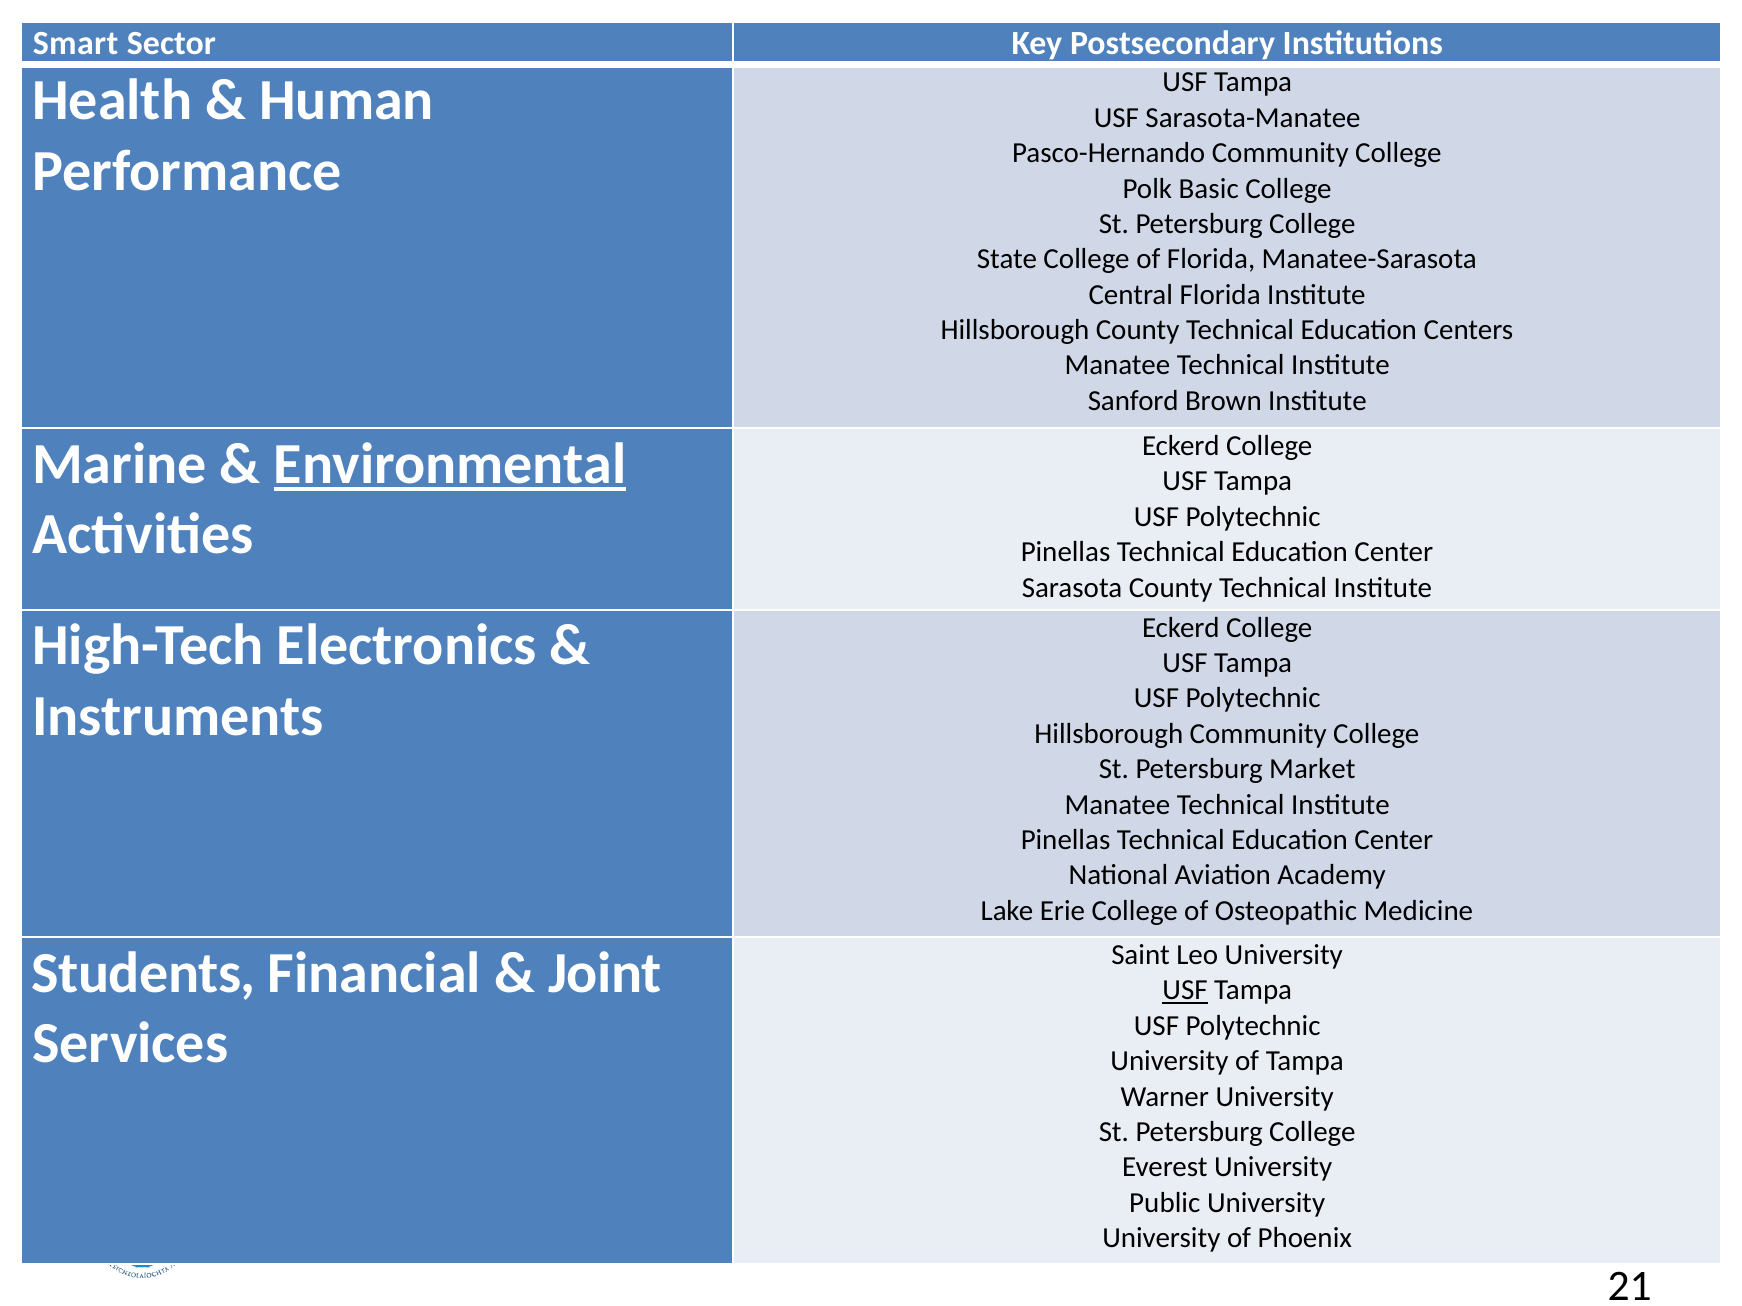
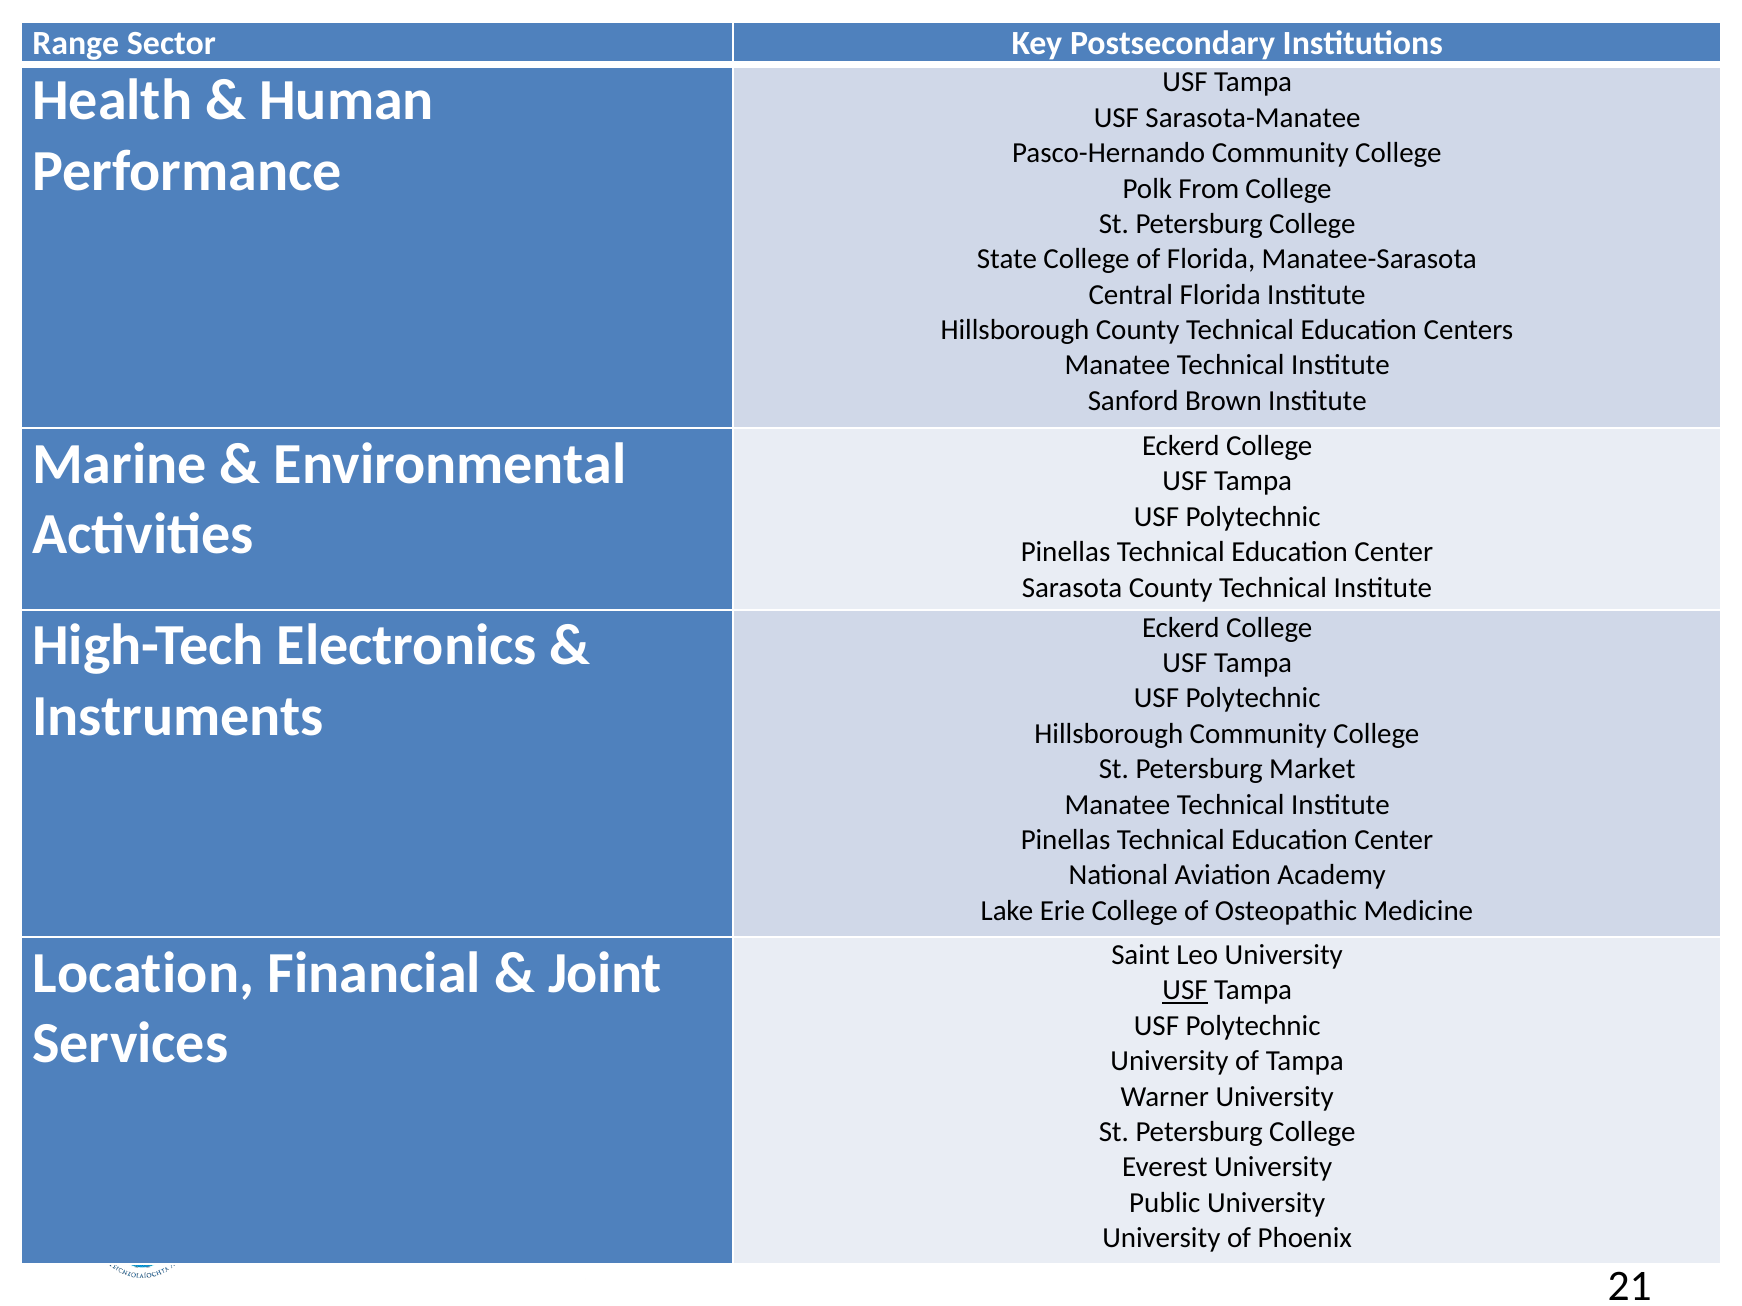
Smart: Smart -> Range
Basic: Basic -> From
Environmental underline: present -> none
Students: Students -> Location
